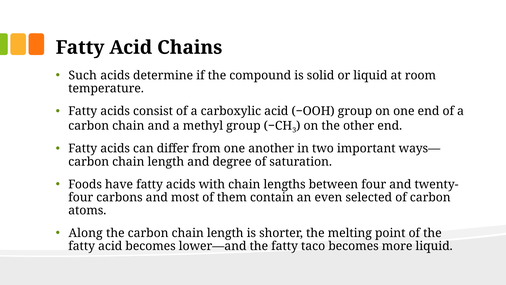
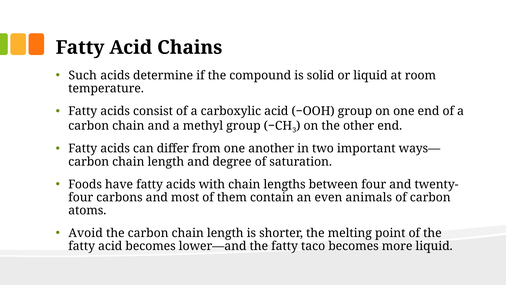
selected: selected -> animals
Along: Along -> Avoid
